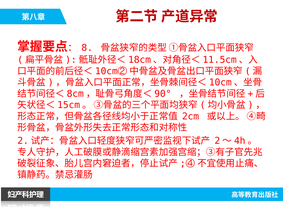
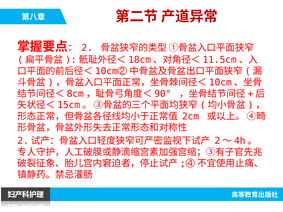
8: 8 -> 2
